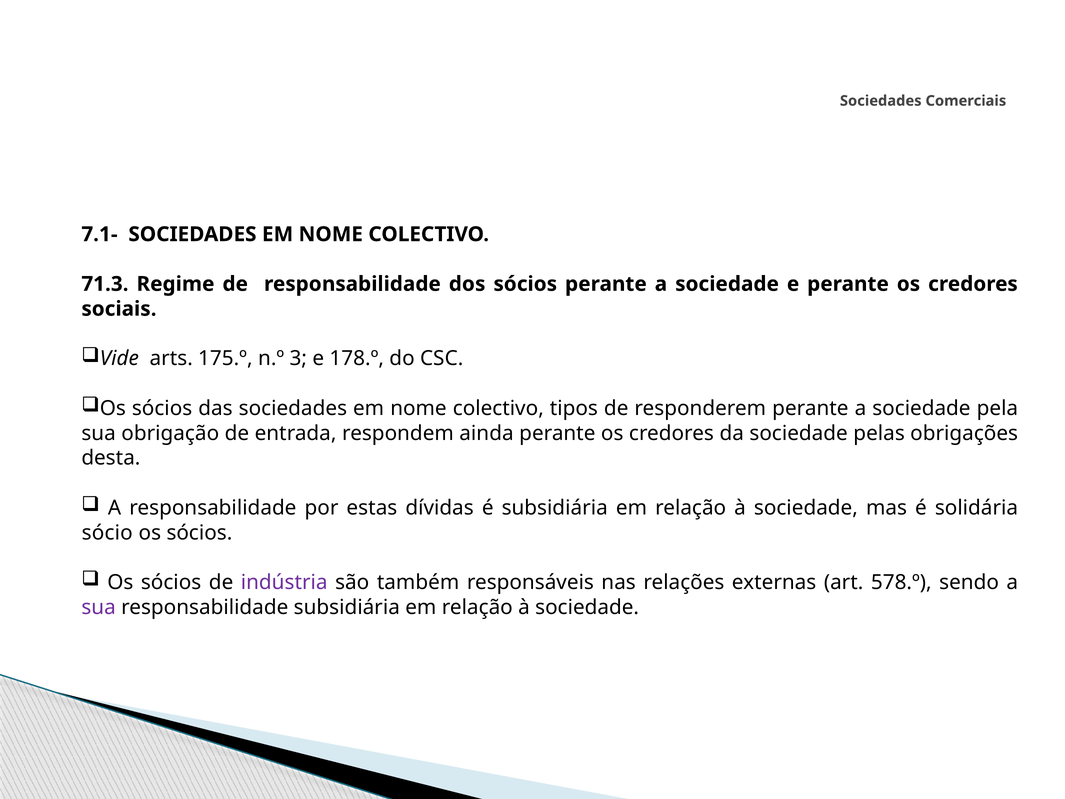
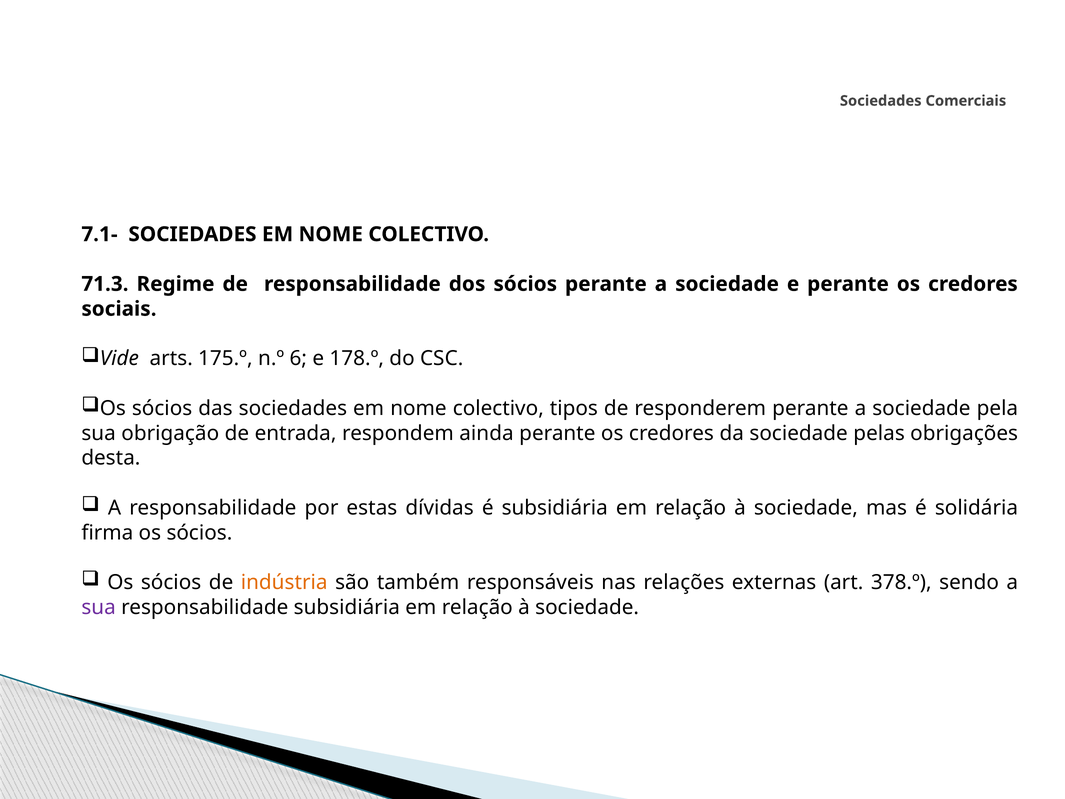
3: 3 -> 6
sócio: sócio -> firma
indústria colour: purple -> orange
578.º: 578.º -> 378.º
